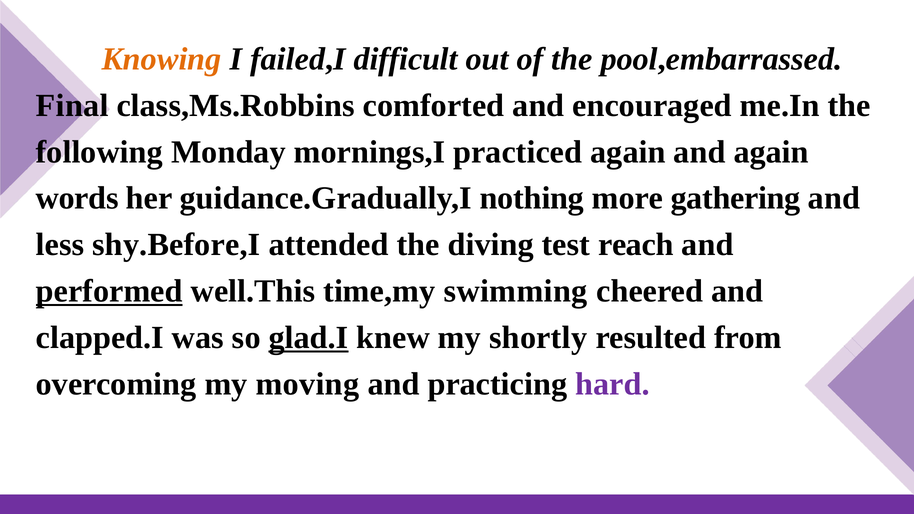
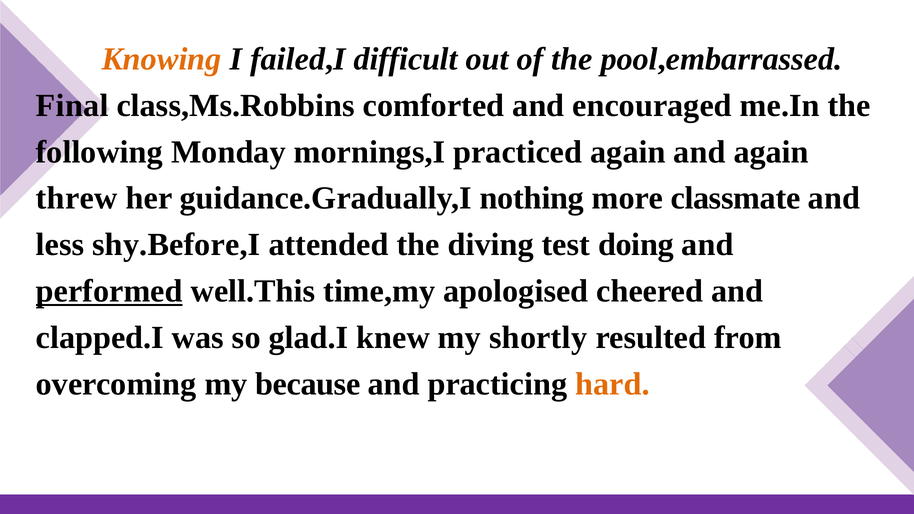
words: words -> threw
gathering: gathering -> classmate
reach: reach -> doing
swimming: swimming -> apologised
glad.I underline: present -> none
moving: moving -> because
hard colour: purple -> orange
